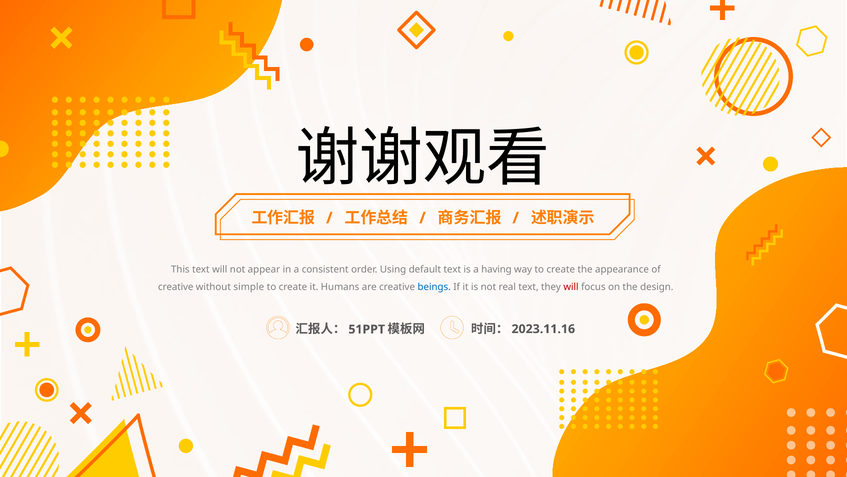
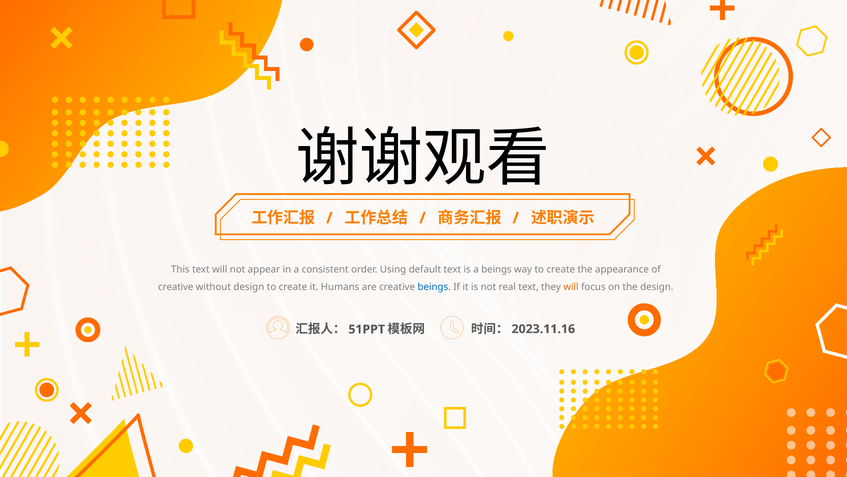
a having: having -> beings
without simple: simple -> design
will at (571, 287) colour: red -> orange
